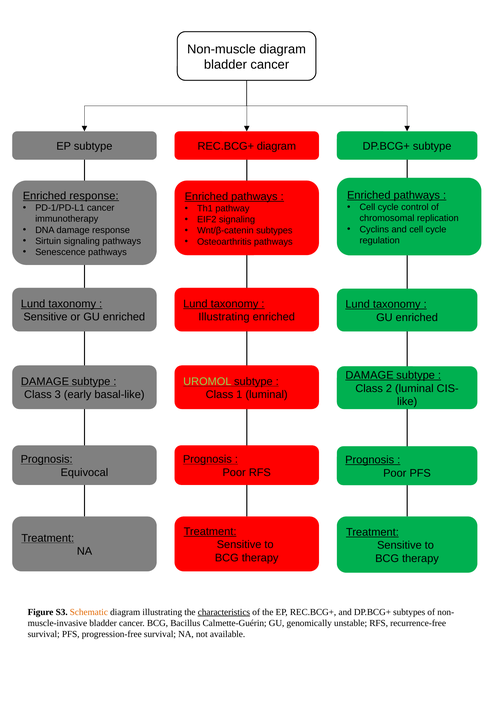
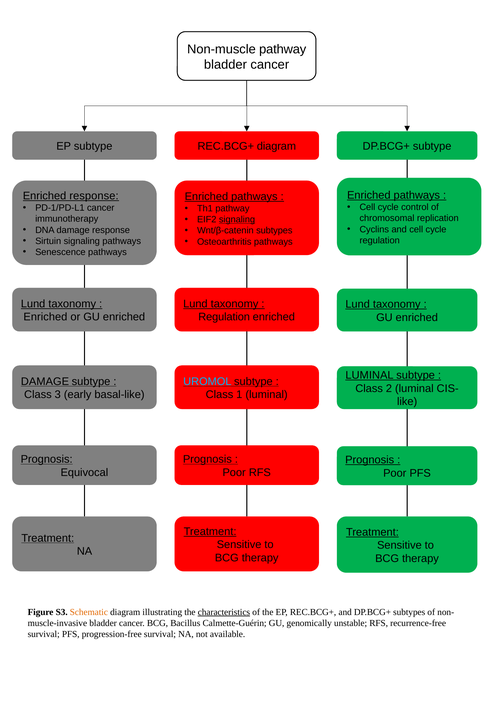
Non-muscle diagram: diagram -> pathway
signaling at (237, 220) underline: none -> present
Sensitive at (45, 317): Sensitive -> Enriched
Illustrating at (224, 317): Illustrating -> Regulation
DAMAGE at (370, 375): DAMAGE -> LUMINAL
UROMOL colour: light green -> light blue
